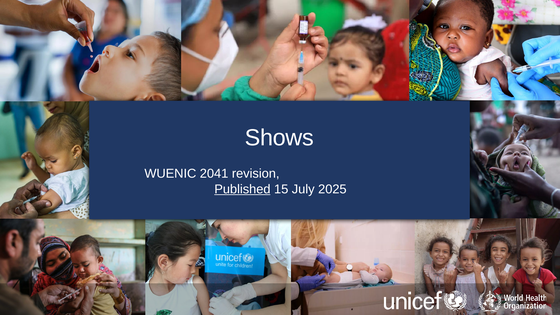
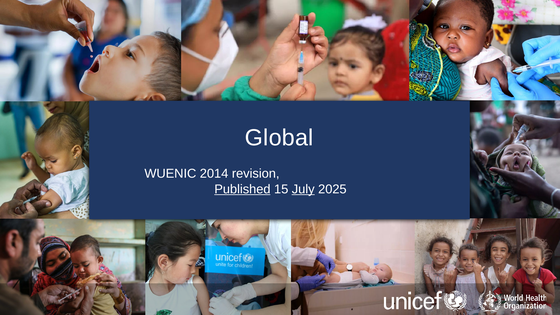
Shows: Shows -> Global
2041: 2041 -> 2014
July underline: none -> present
